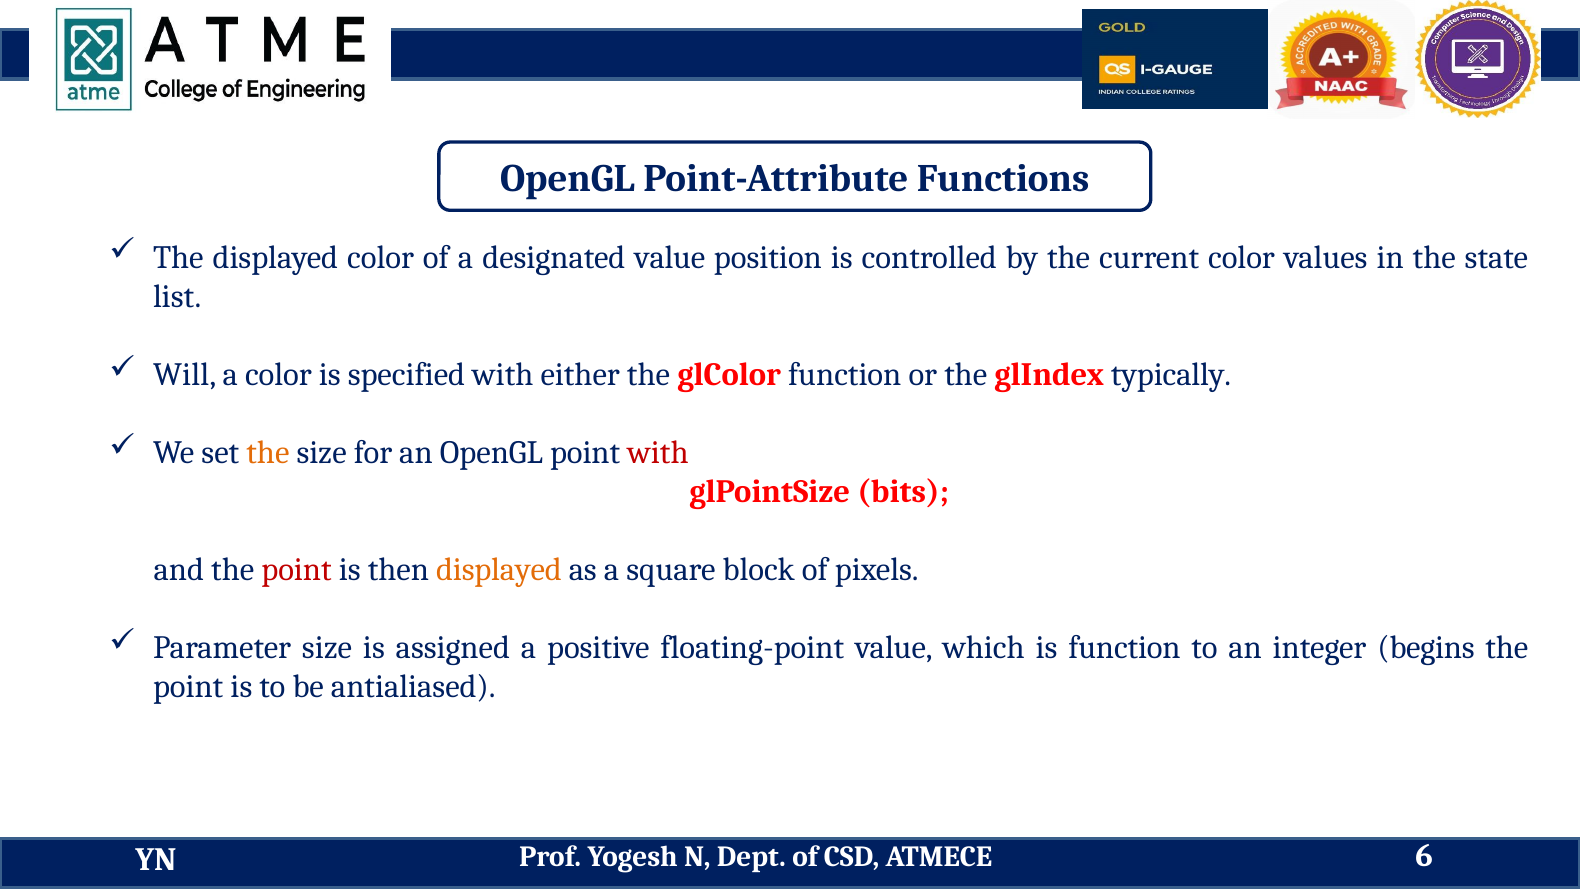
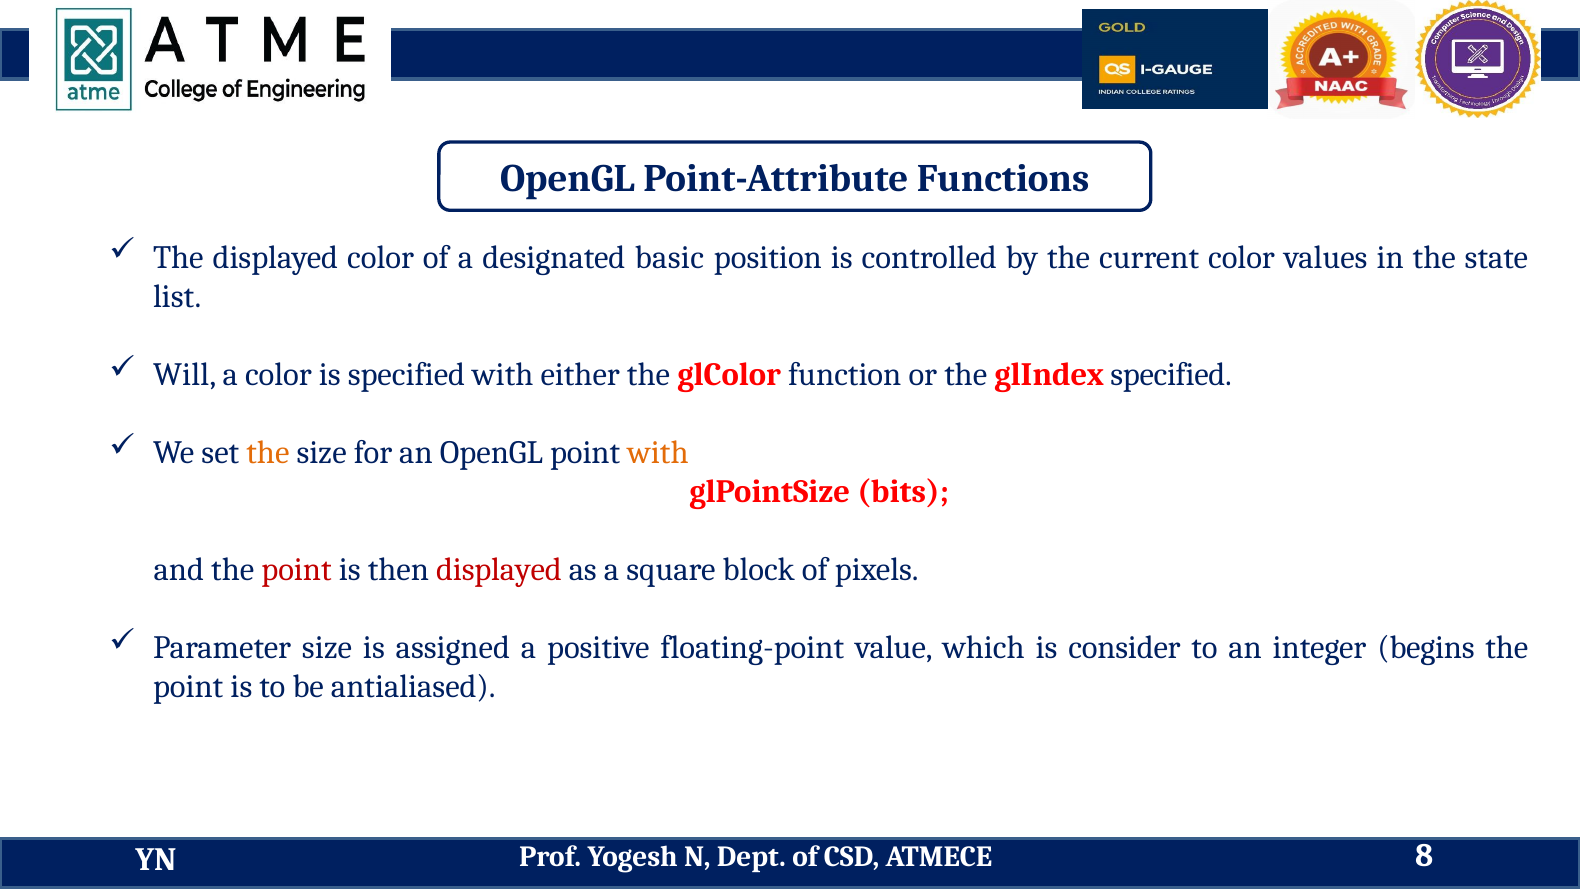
designated value: value -> basic
glIndex typically: typically -> specified
with at (658, 452) colour: red -> orange
displayed at (499, 569) colour: orange -> red
is function: function -> consider
6: 6 -> 8
